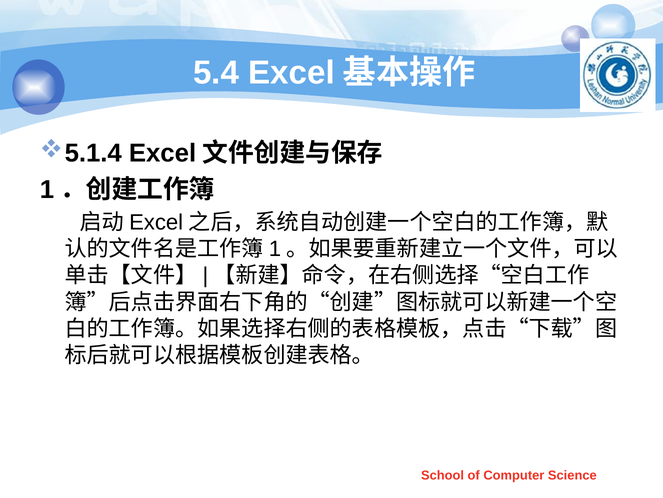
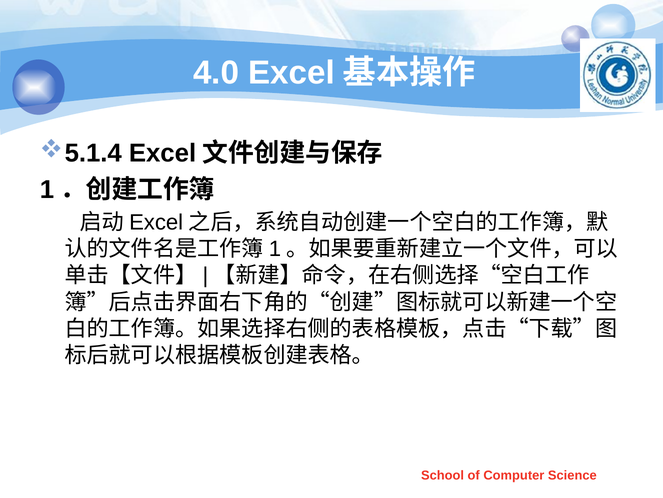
5.4: 5.4 -> 4.0
